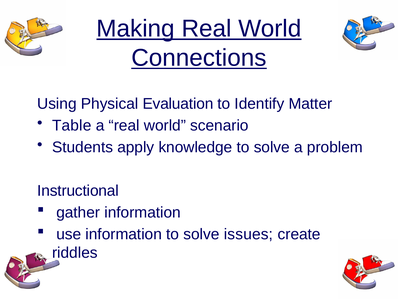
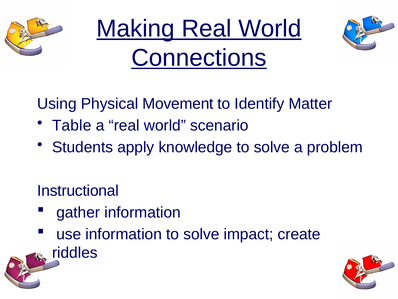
Evaluation: Evaluation -> Movement
issues: issues -> impact
